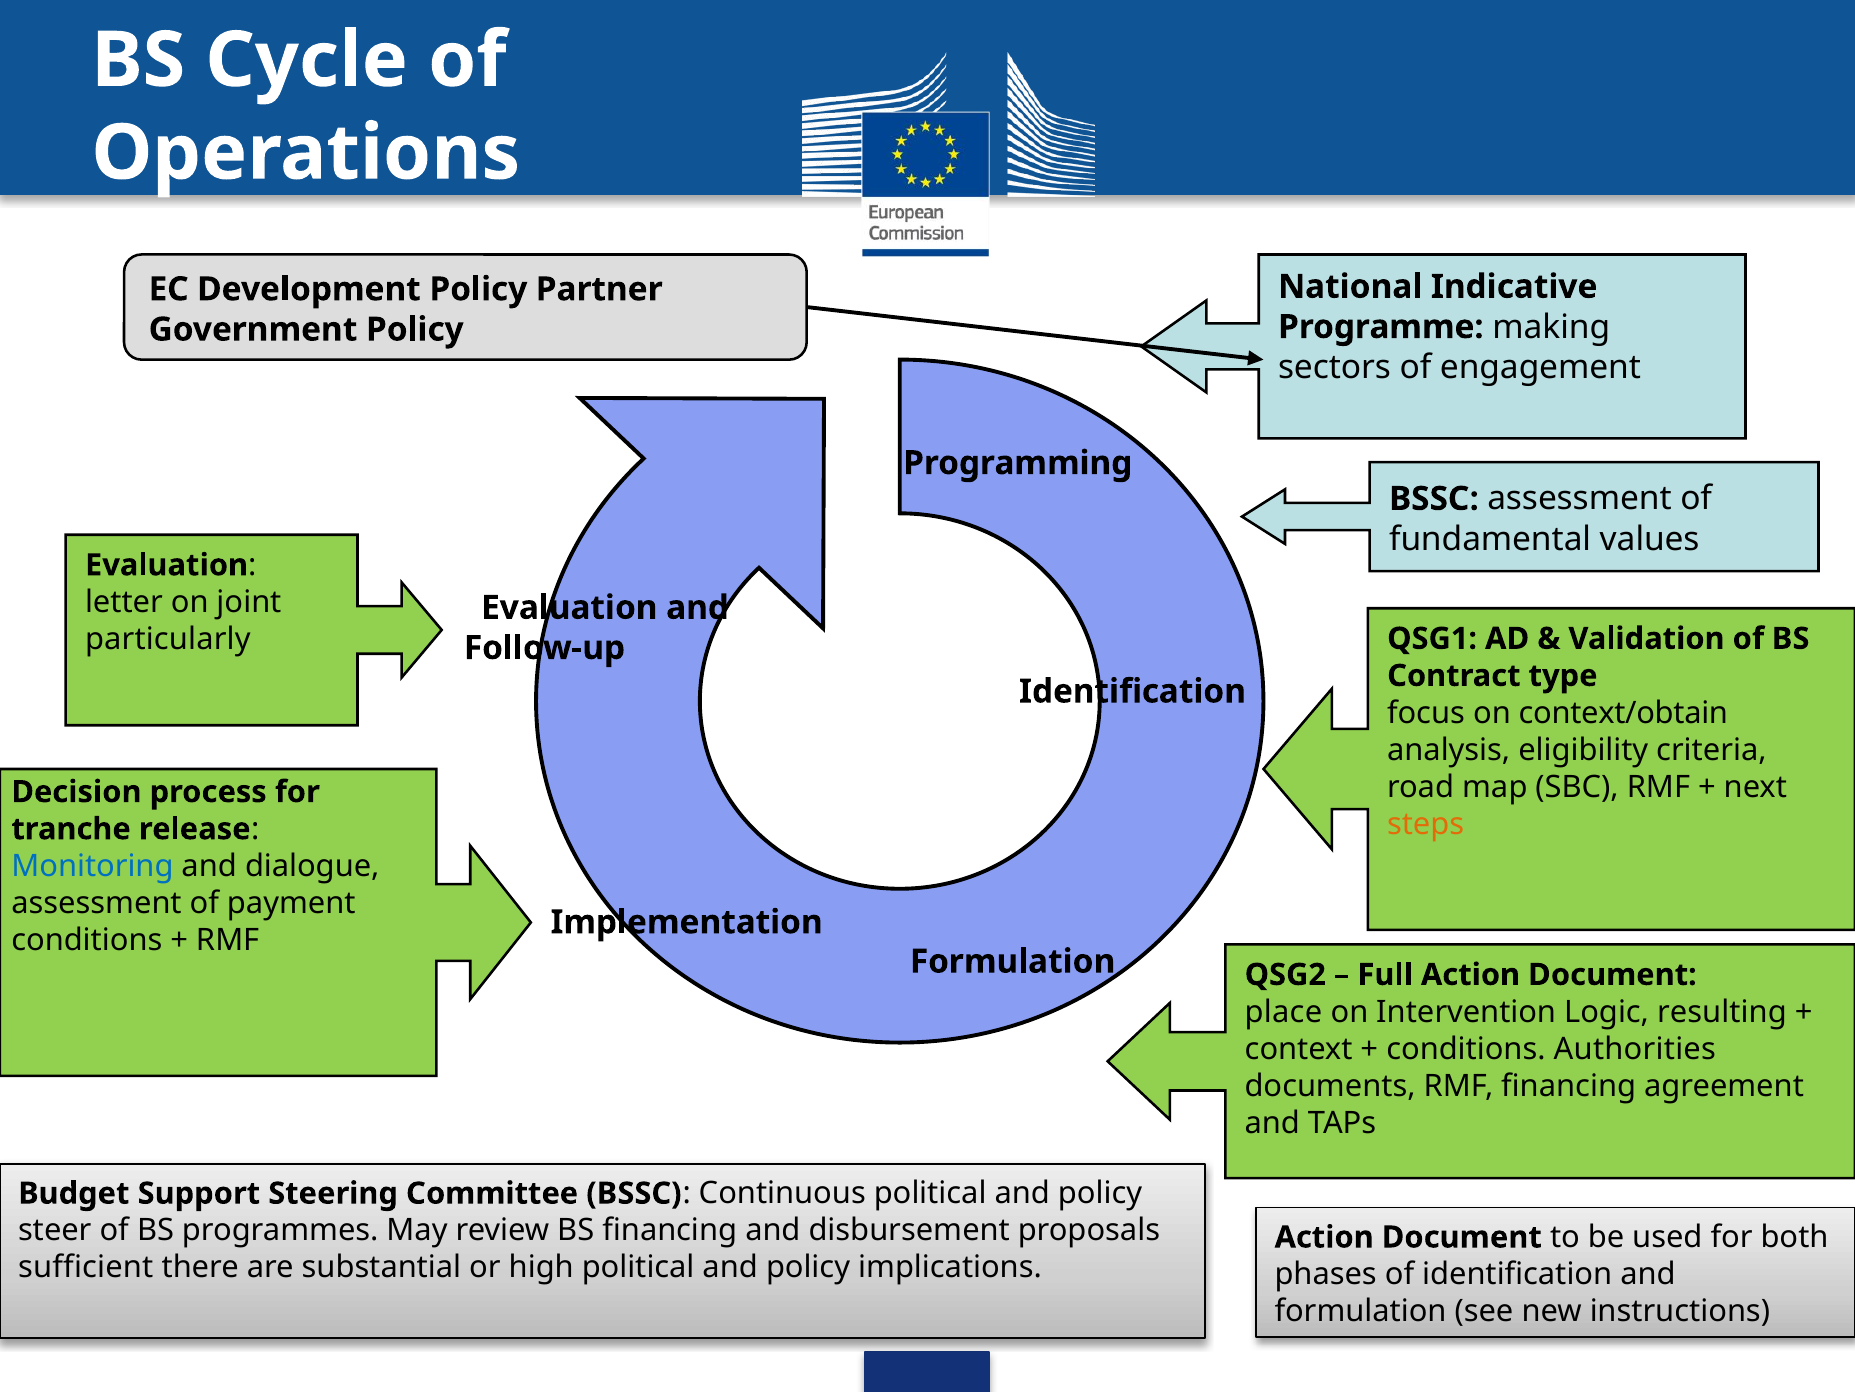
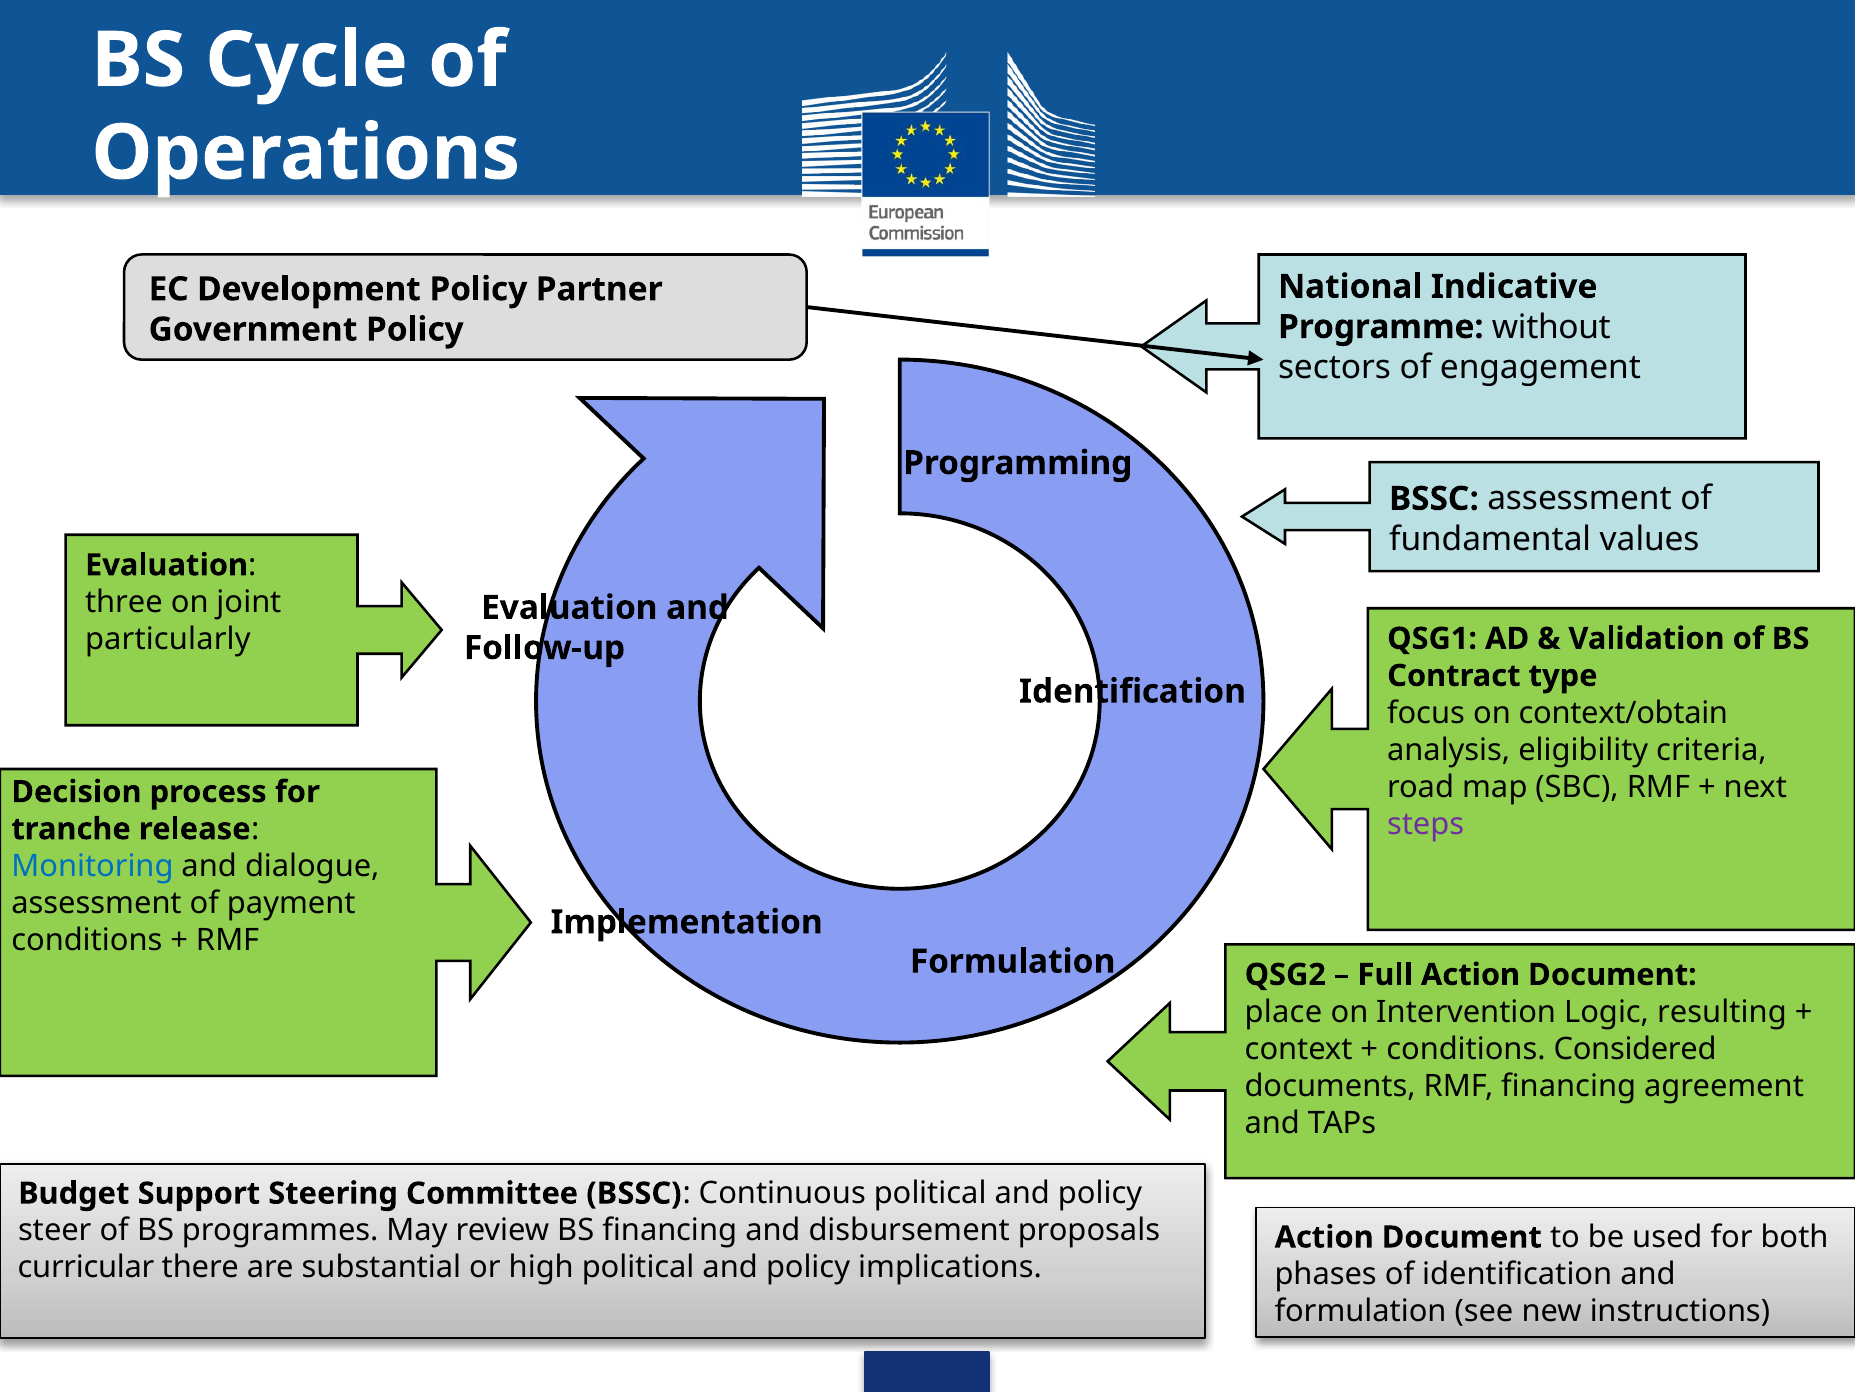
making: making -> without
letter: letter -> three
steps colour: orange -> purple
Authorities: Authorities -> Considered
sufficient: sufficient -> curricular
